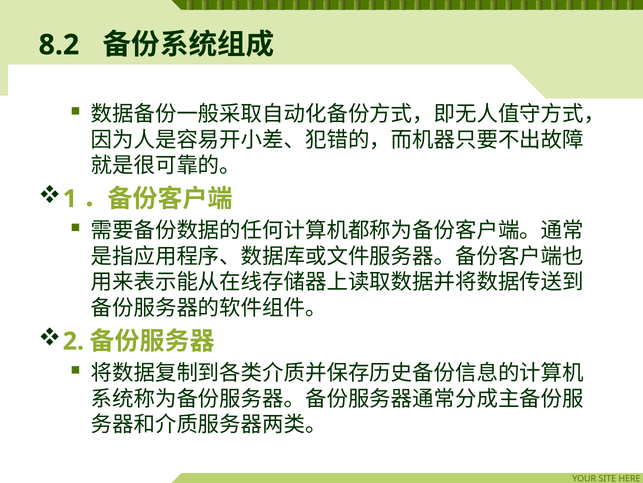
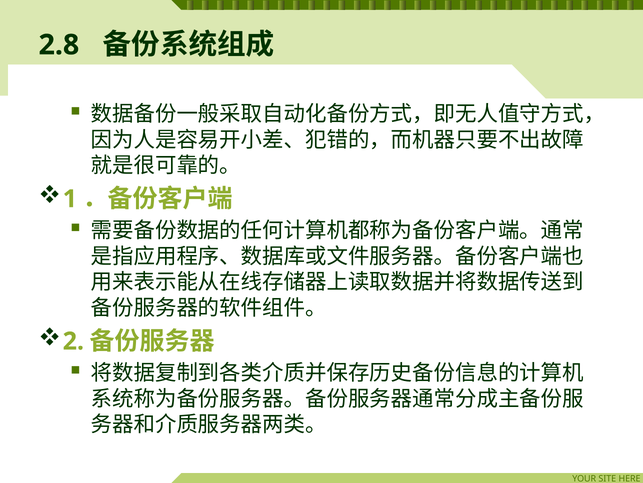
8.2: 8.2 -> 2.8
